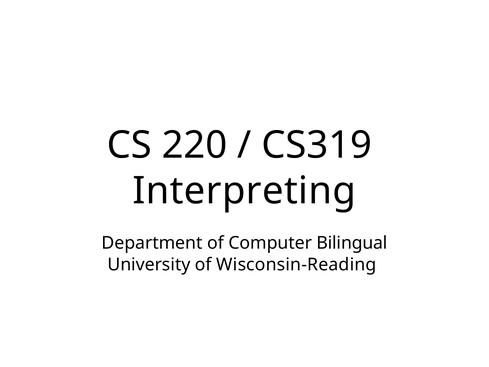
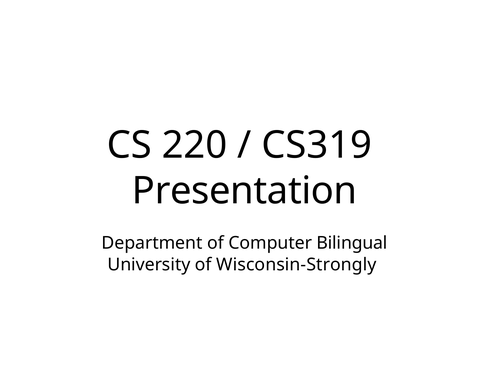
Interpreting: Interpreting -> Presentation
Wisconsin-Reading: Wisconsin-Reading -> Wisconsin-Strongly
